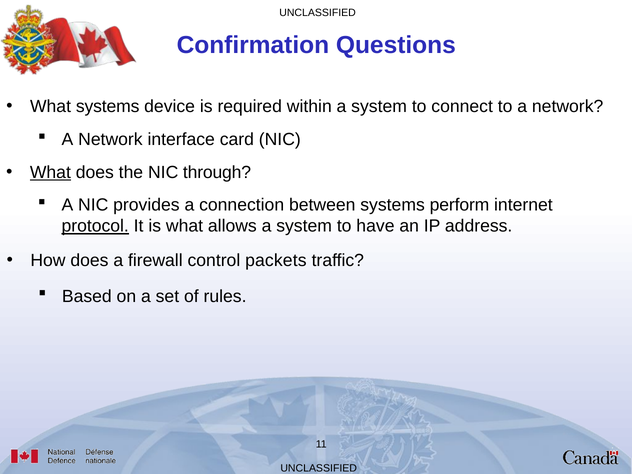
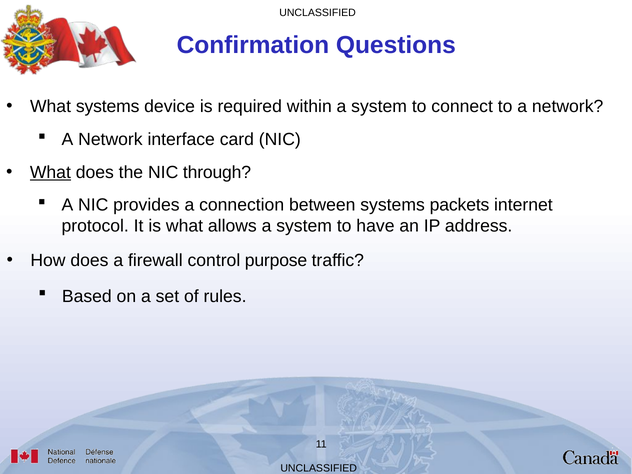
perform: perform -> packets
protocol underline: present -> none
packets: packets -> purpose
